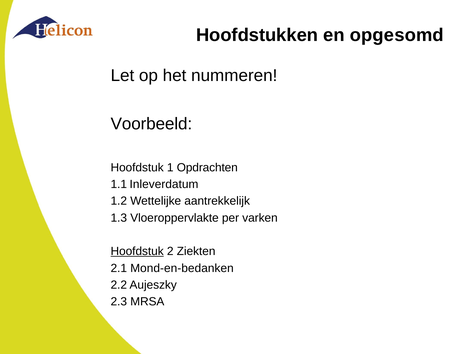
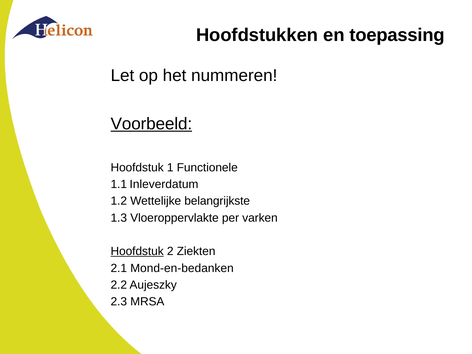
opgesomd: opgesomd -> toepassing
Voorbeeld underline: none -> present
Opdrachten: Opdrachten -> Functionele
aantrekkelijk: aantrekkelijk -> belangrijkste
